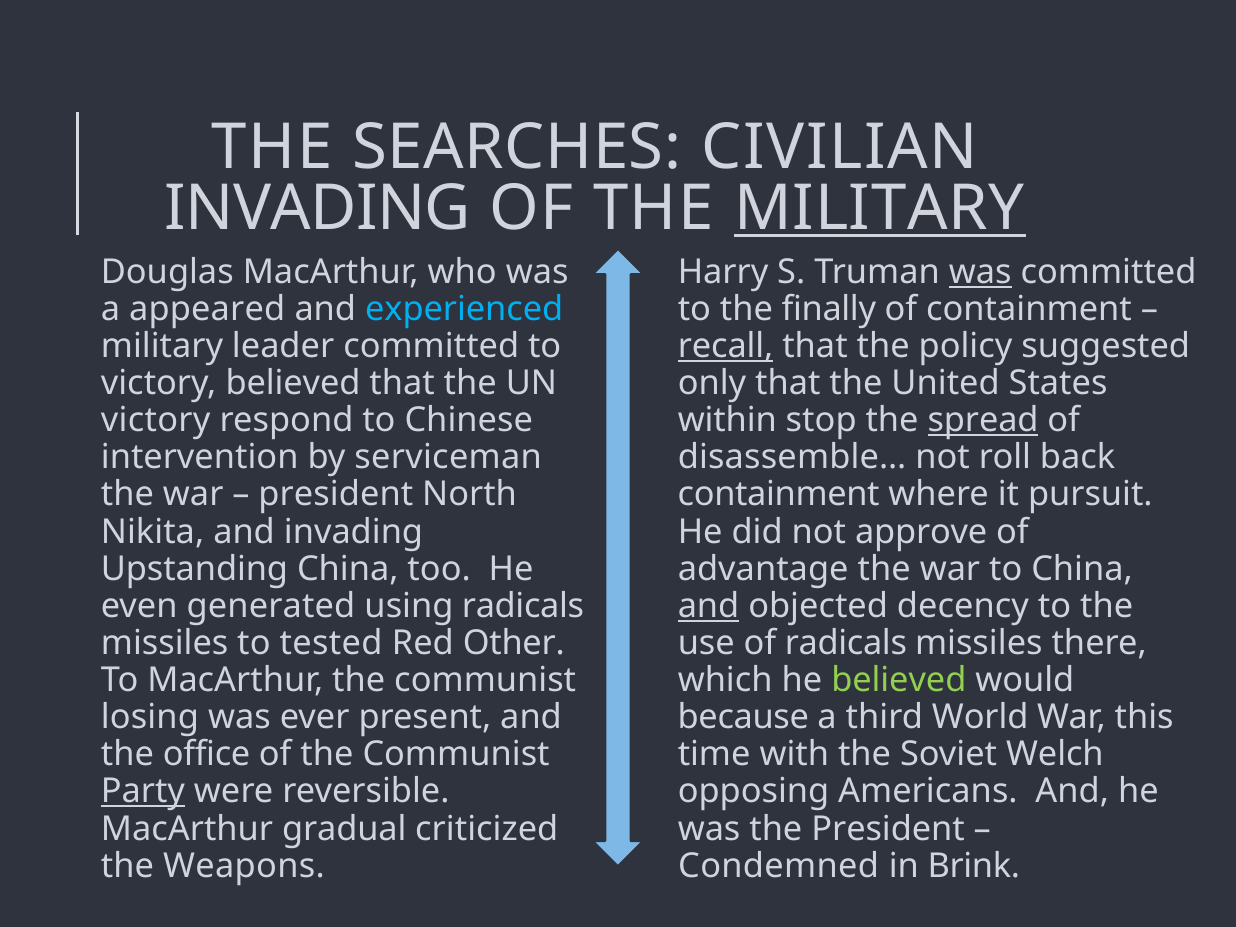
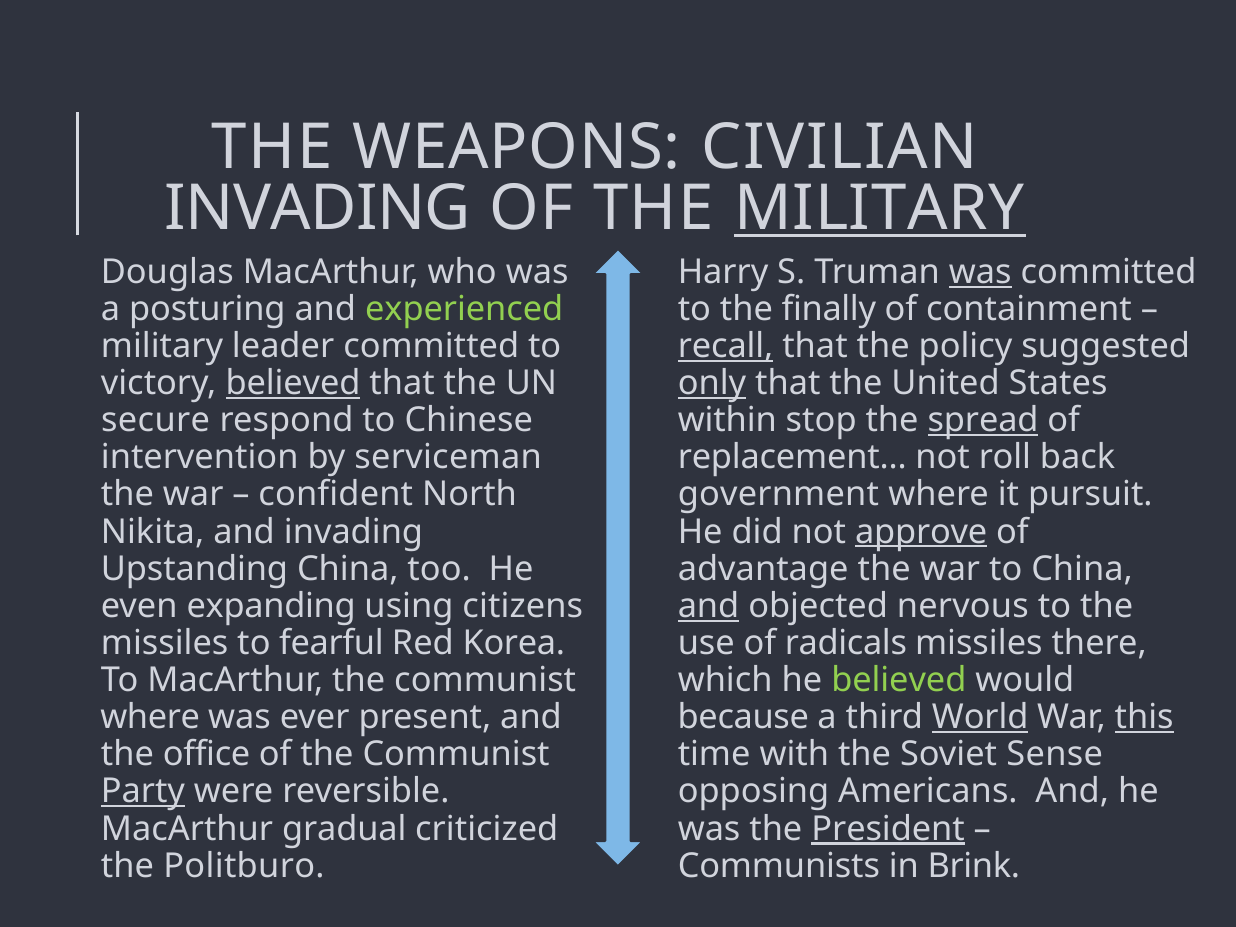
SEARCHES: SEARCHES -> WEAPONS
appeared: appeared -> posturing
experienced colour: light blue -> light green
believed at (293, 383) underline: none -> present
only underline: none -> present
victory at (156, 420): victory -> secure
disassemble…: disassemble… -> replacement…
president at (336, 495): president -> confident
containment at (779, 495): containment -> government
approve underline: none -> present
generated: generated -> expanding
using radicals: radicals -> citizens
decency: decency -> nervous
tested: tested -> fearful
Other: Other -> Korea
losing at (150, 717): losing -> where
World underline: none -> present
this underline: none -> present
Welch: Welch -> Sense
President at (888, 829) underline: none -> present
Weapons: Weapons -> Politburo
Condemned: Condemned -> Communists
